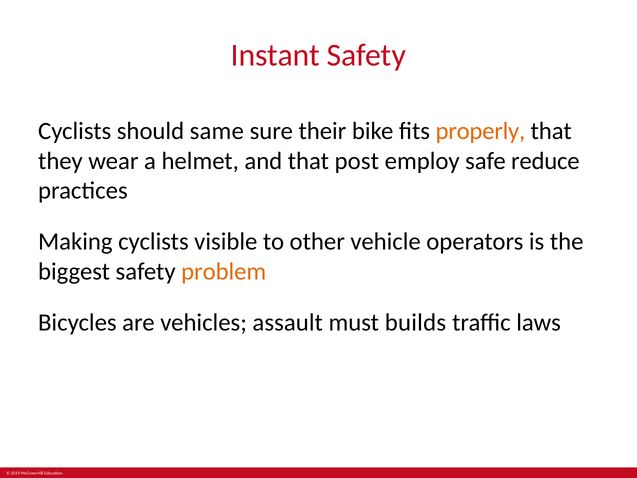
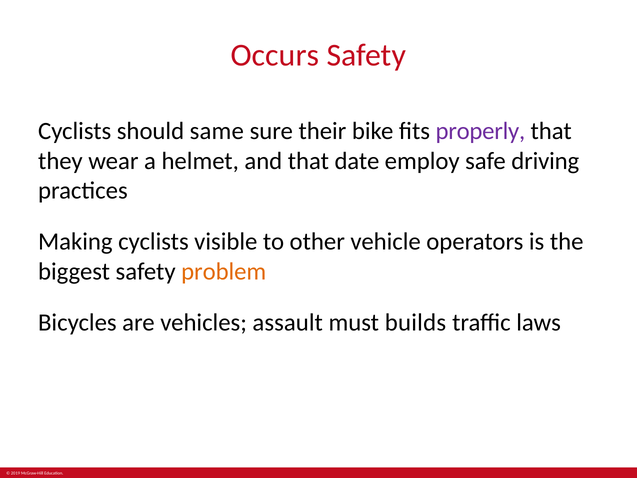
Instant: Instant -> Occurs
properly colour: orange -> purple
post: post -> date
reduce: reduce -> driving
